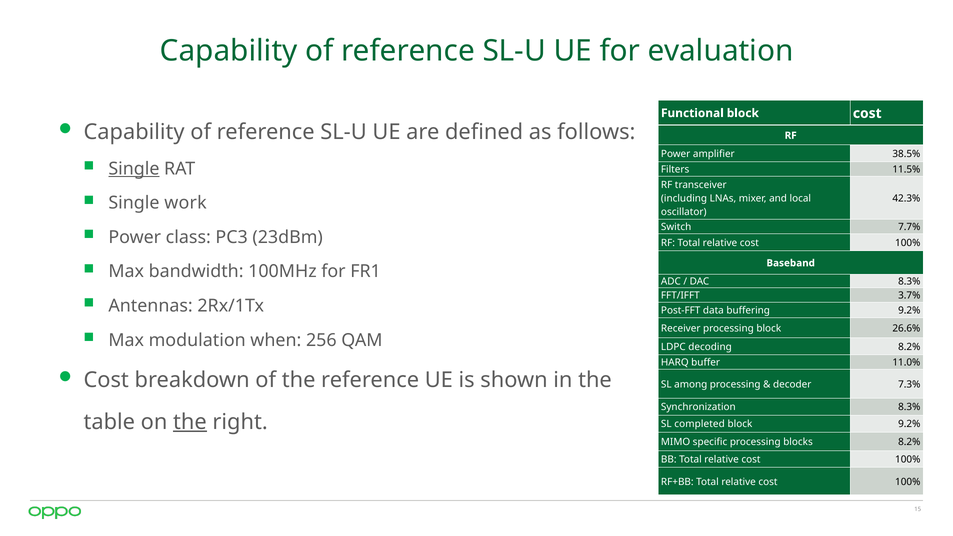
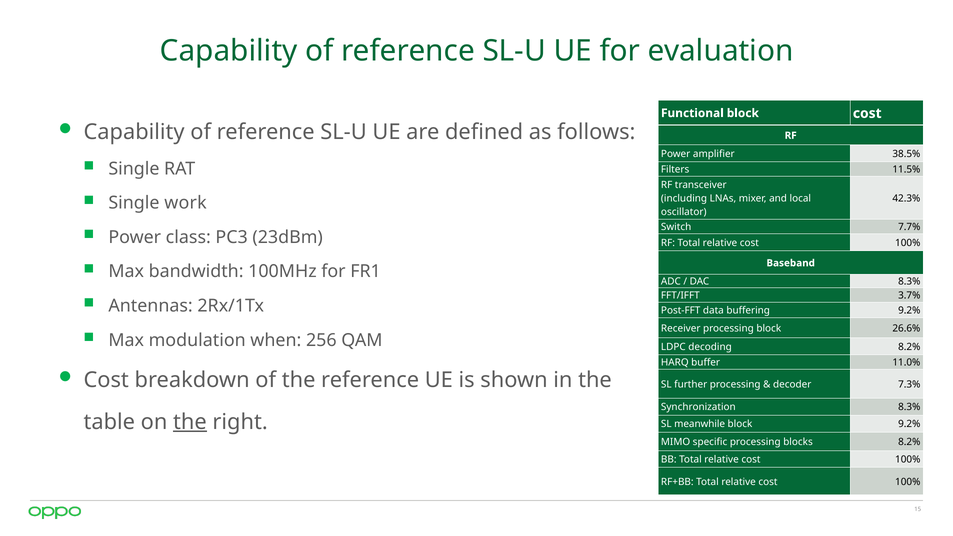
Single at (134, 169) underline: present -> none
among: among -> further
completed: completed -> meanwhile
